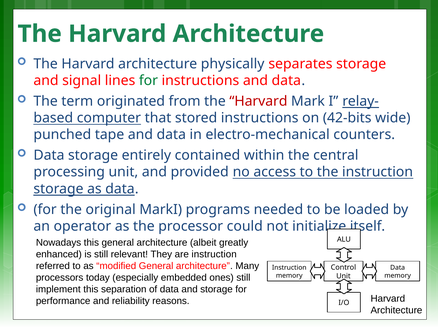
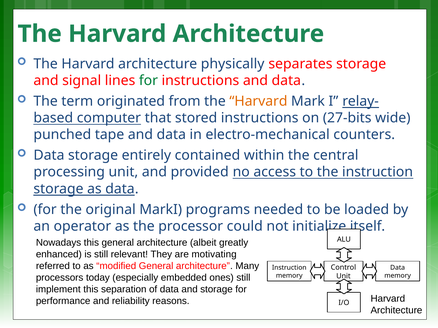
Harvard at (258, 101) colour: red -> orange
42-bits: 42-bits -> 27-bits
are instruction: instruction -> motivating
